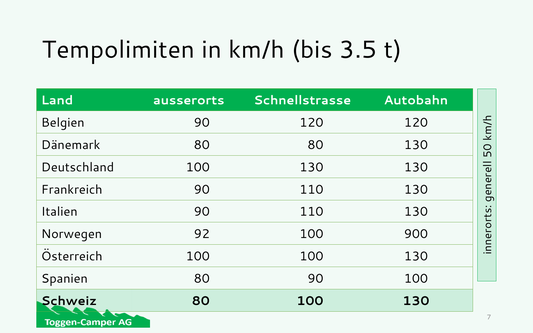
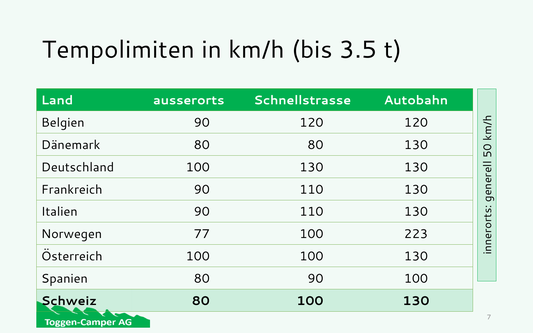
92: 92 -> 77
900: 900 -> 223
